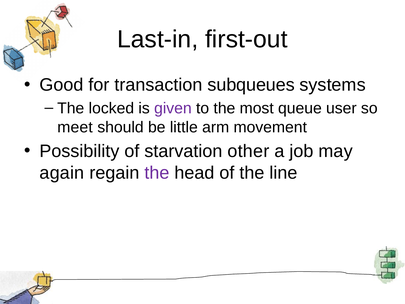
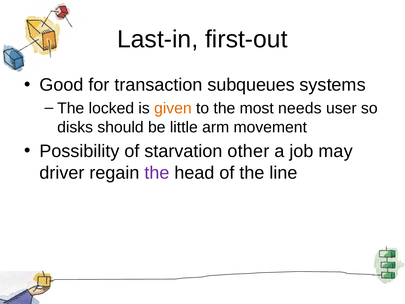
given colour: purple -> orange
queue: queue -> needs
meet: meet -> disks
again: again -> driver
